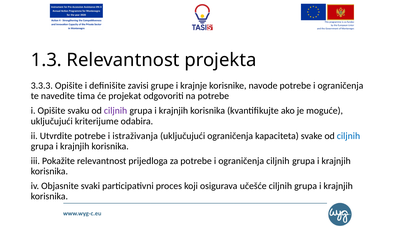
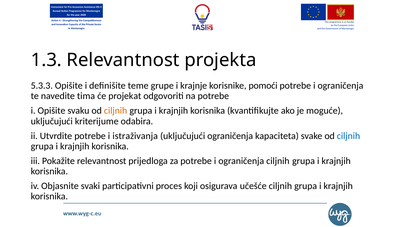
3.3.3: 3.3.3 -> 5.3.3
zavisi: zavisi -> teme
navode: navode -> pomoći
ciljnih at (116, 111) colour: purple -> orange
